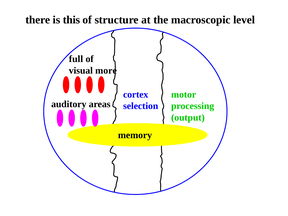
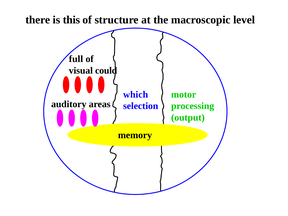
more: more -> could
cortex: cortex -> which
